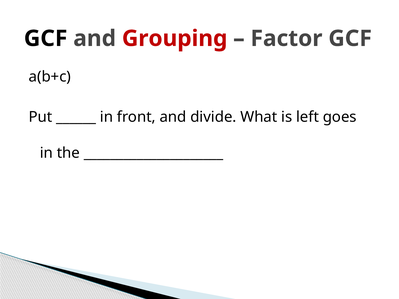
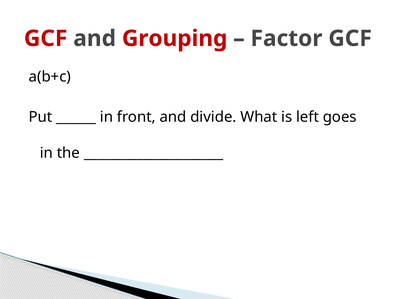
GCF at (46, 38) colour: black -> red
